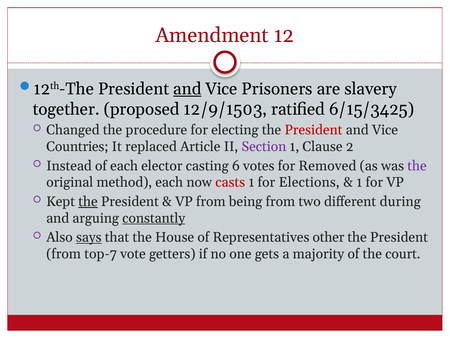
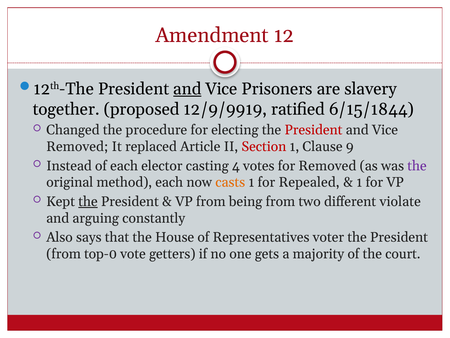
12/9/1503: 12/9/1503 -> 12/9/9919
6/15/3425: 6/15/3425 -> 6/15/1844
Countries at (77, 146): Countries -> Removed
Section colour: purple -> red
2: 2 -> 9
6: 6 -> 4
casts colour: red -> orange
Elections: Elections -> Repealed
during: during -> violate
constantly underline: present -> none
says underline: present -> none
other: other -> voter
top-7: top-7 -> top-0
